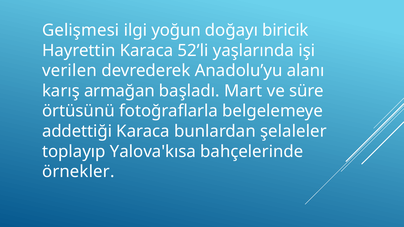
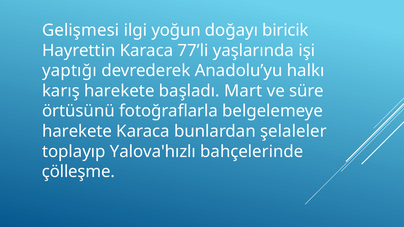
52’li: 52’li -> 77’li
verilen: verilen -> yaptığı
alanı: alanı -> halkı
karış armağan: armağan -> harekete
addettiği at (77, 131): addettiği -> harekete
Yalova'kısa: Yalova'kısa -> Yalova'hızlı
örnekler: örnekler -> çölleşme
